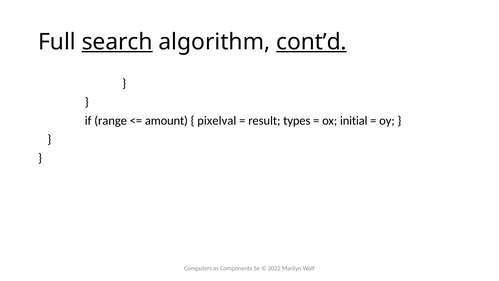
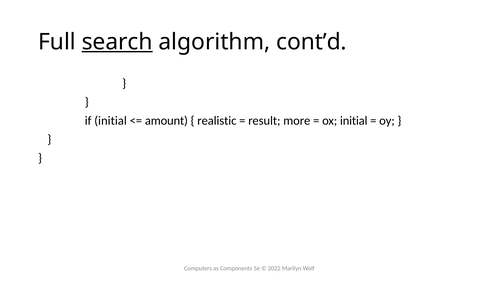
cont’d underline: present -> none
if range: range -> initial
pixelval: pixelval -> realistic
types: types -> more
